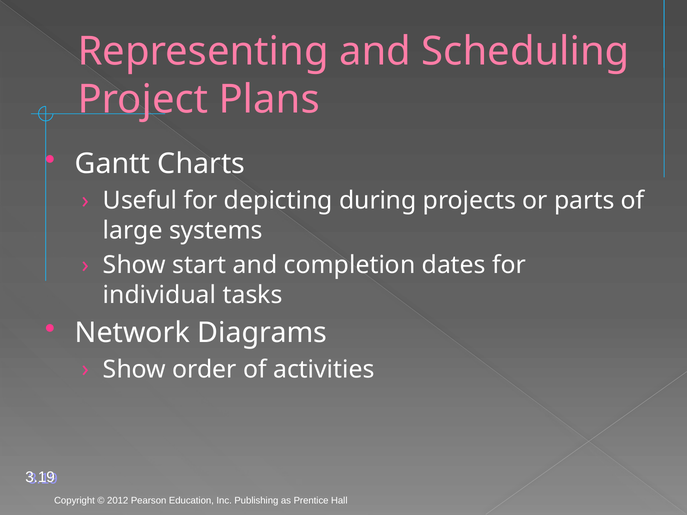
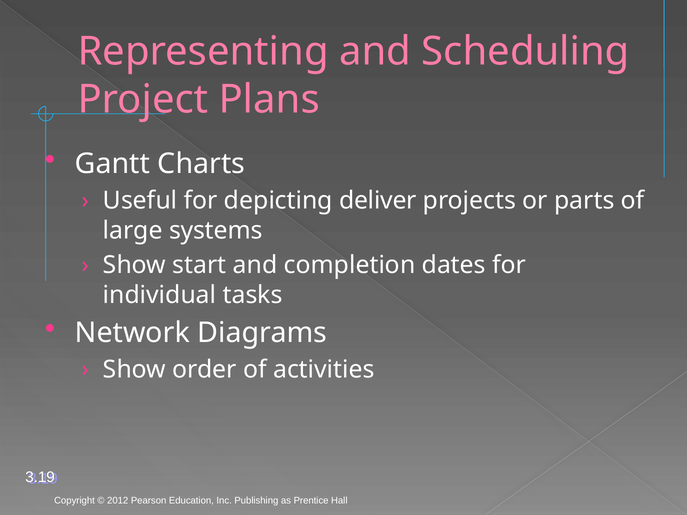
during: during -> deliver
